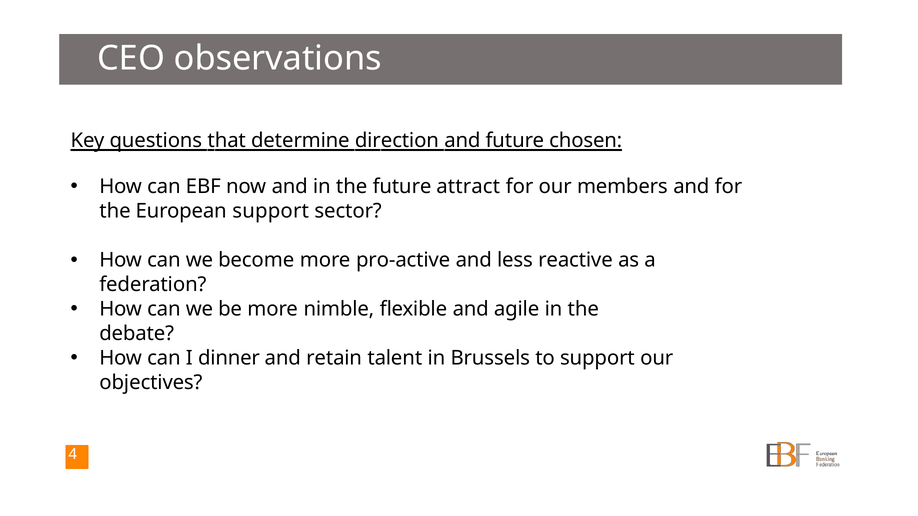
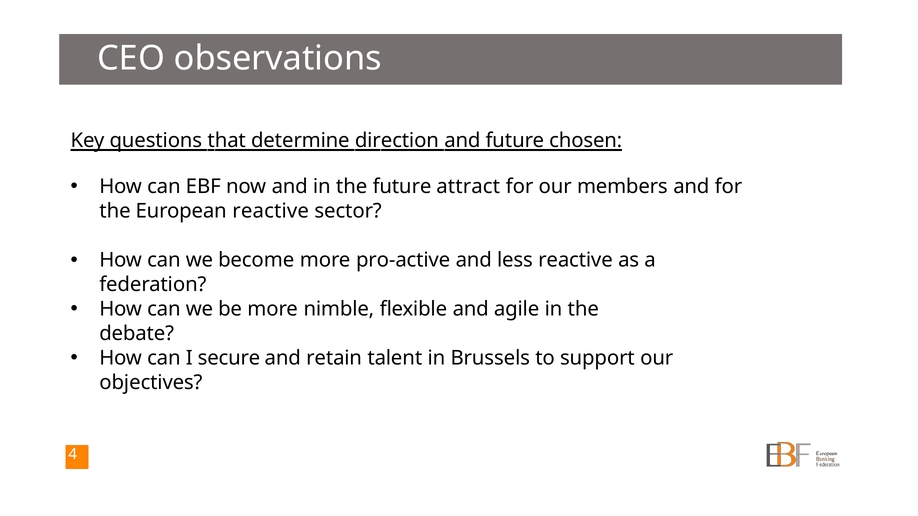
European support: support -> reactive
dinner: dinner -> secure
